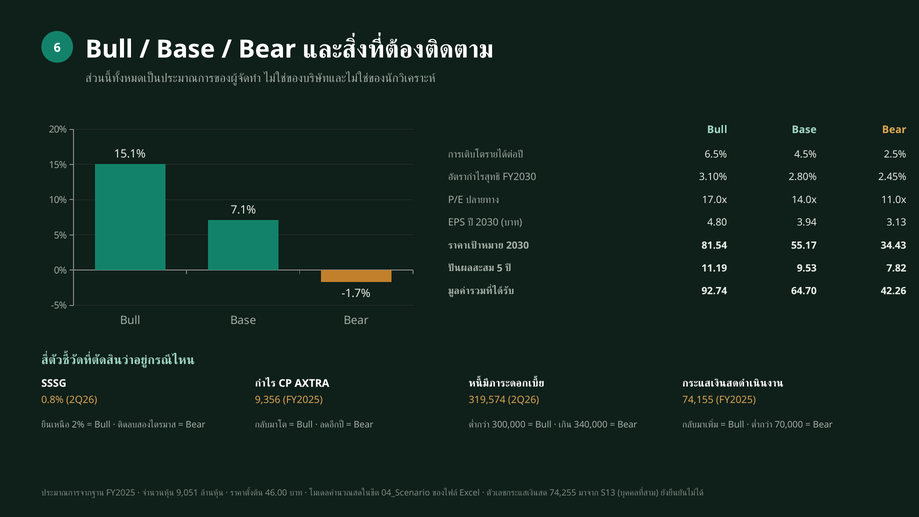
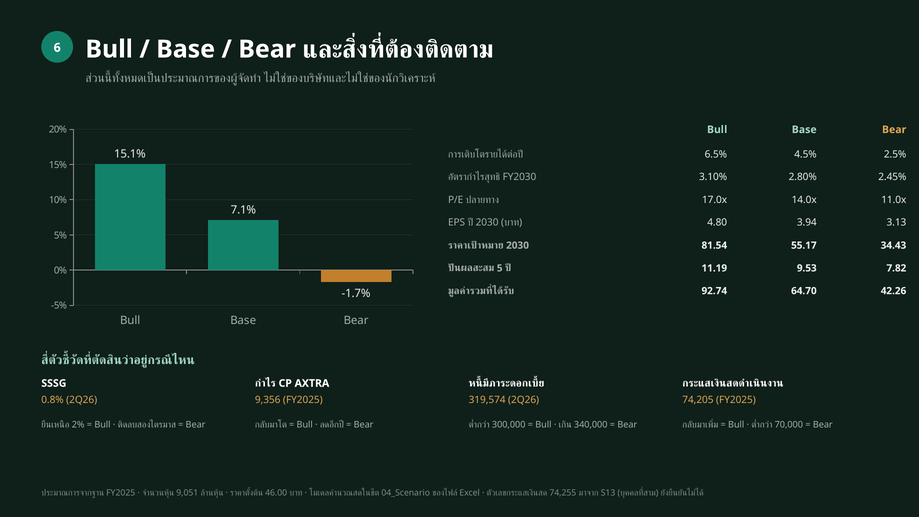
74,155: 74,155 -> 74,205
